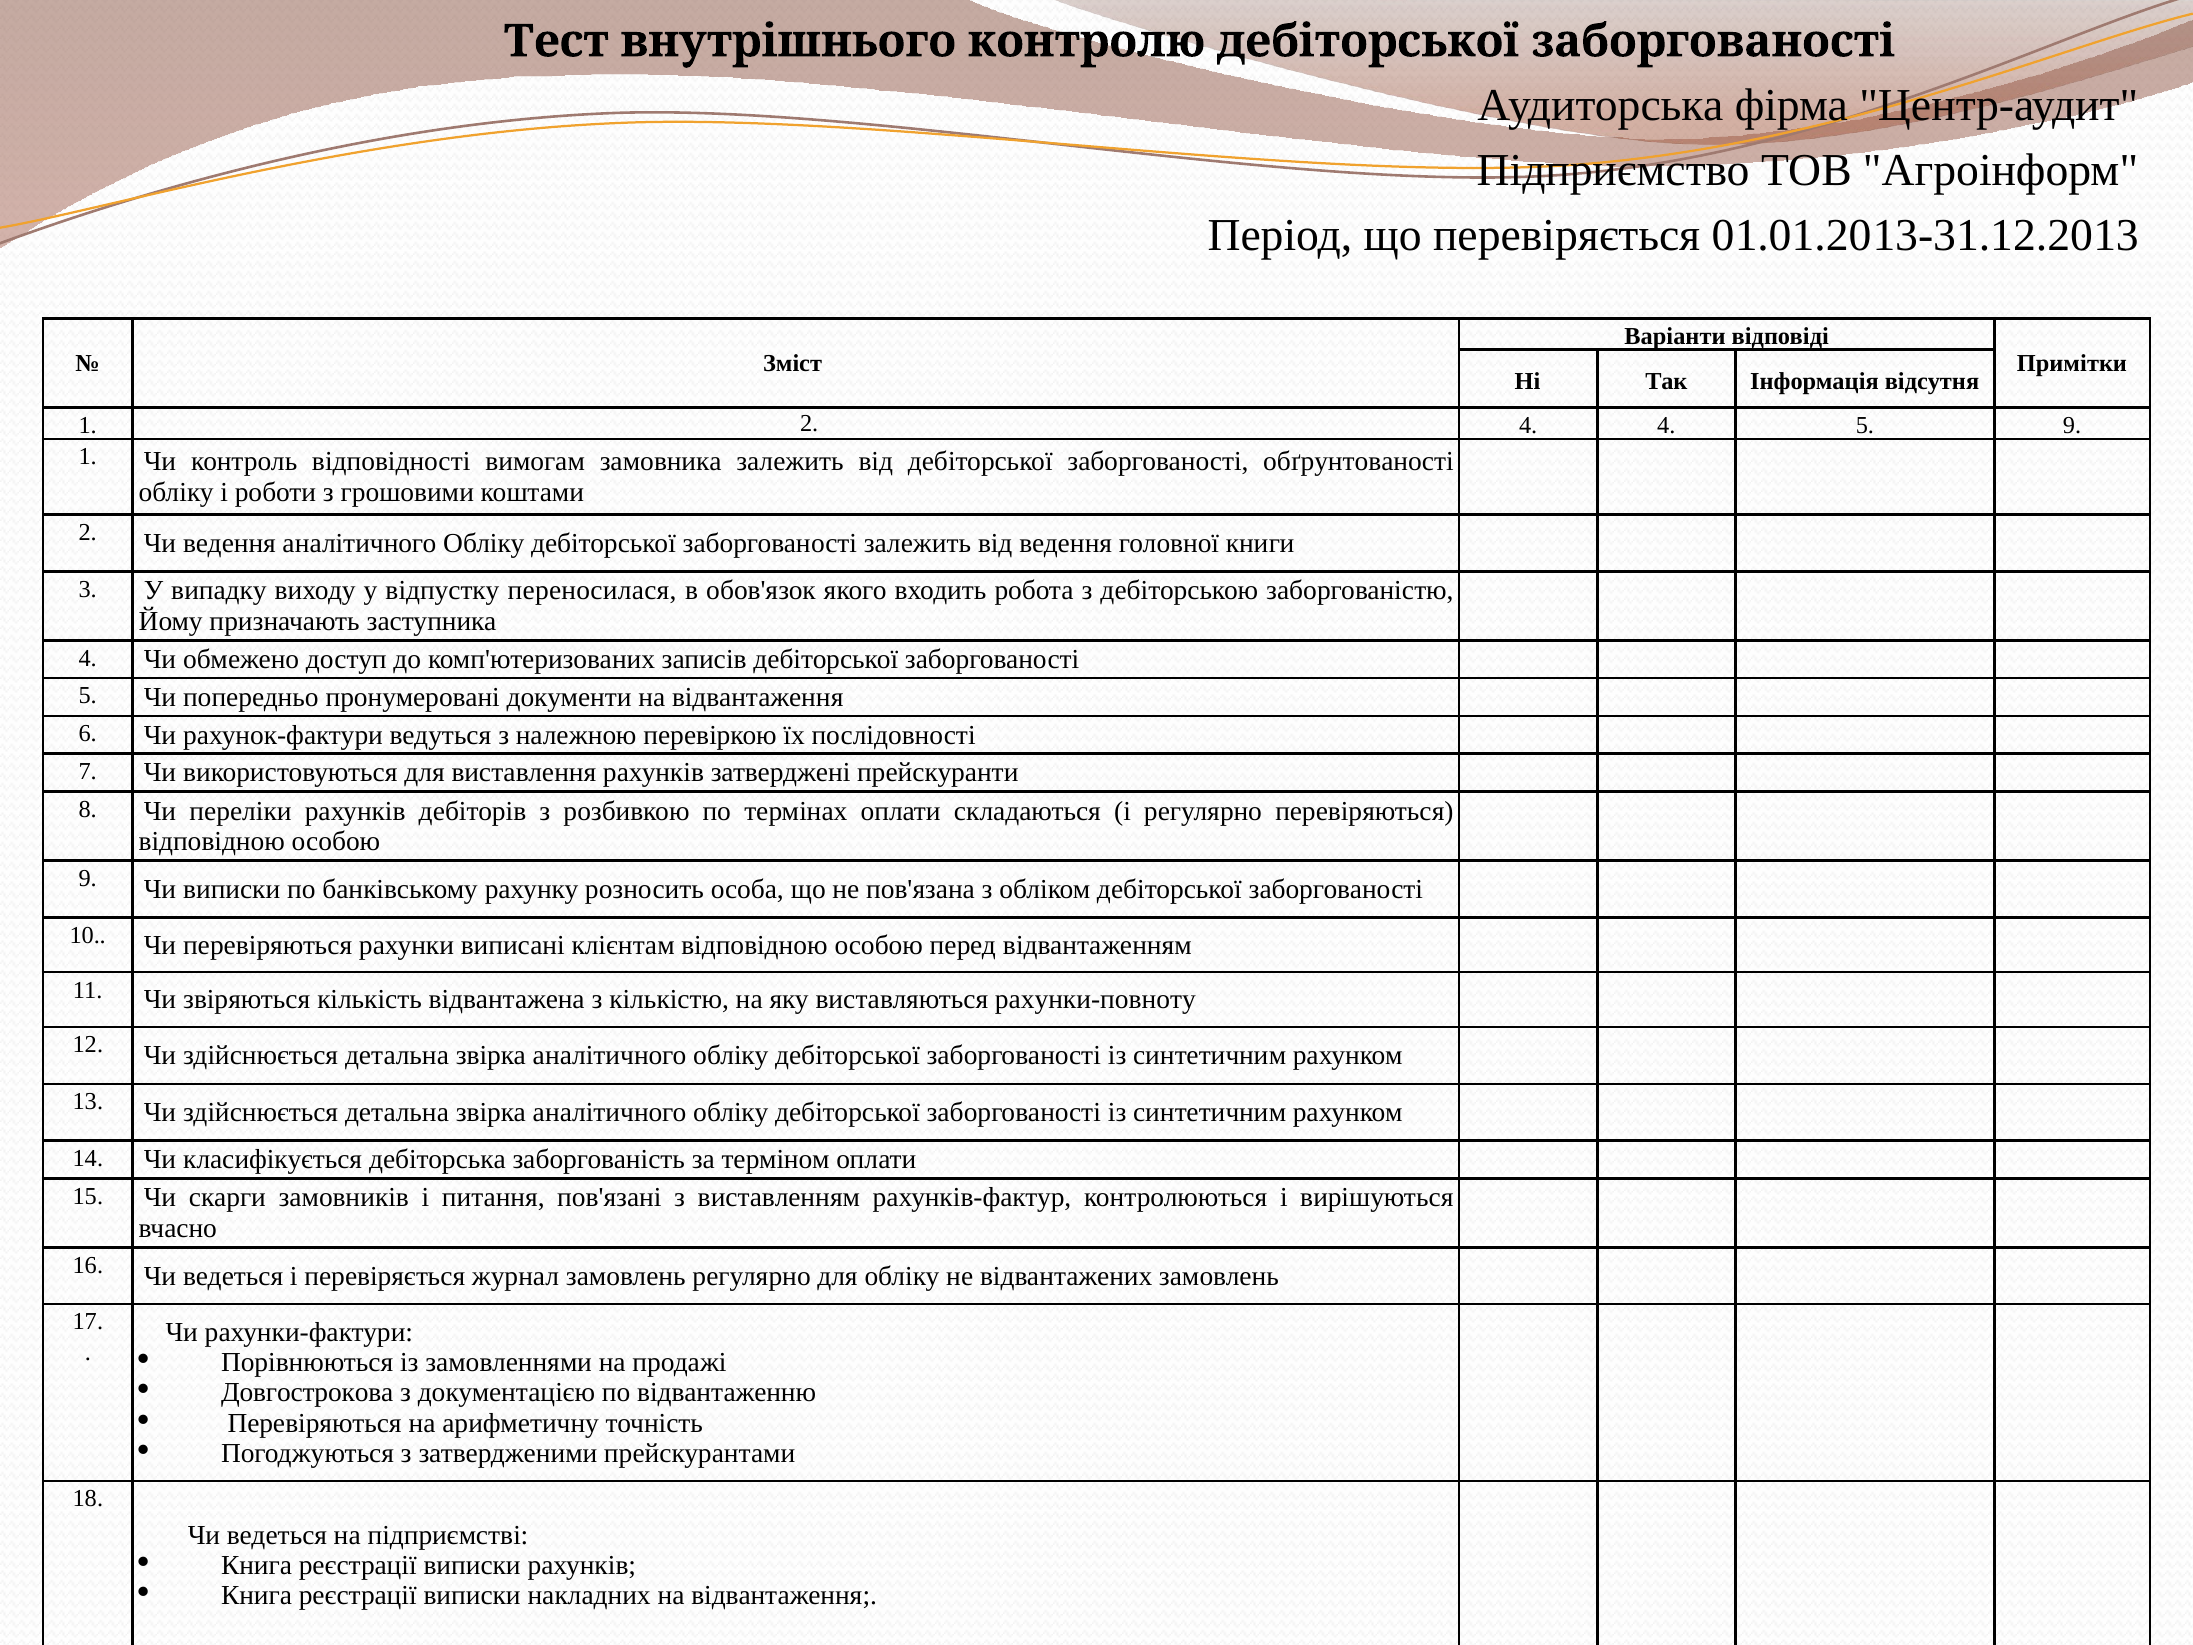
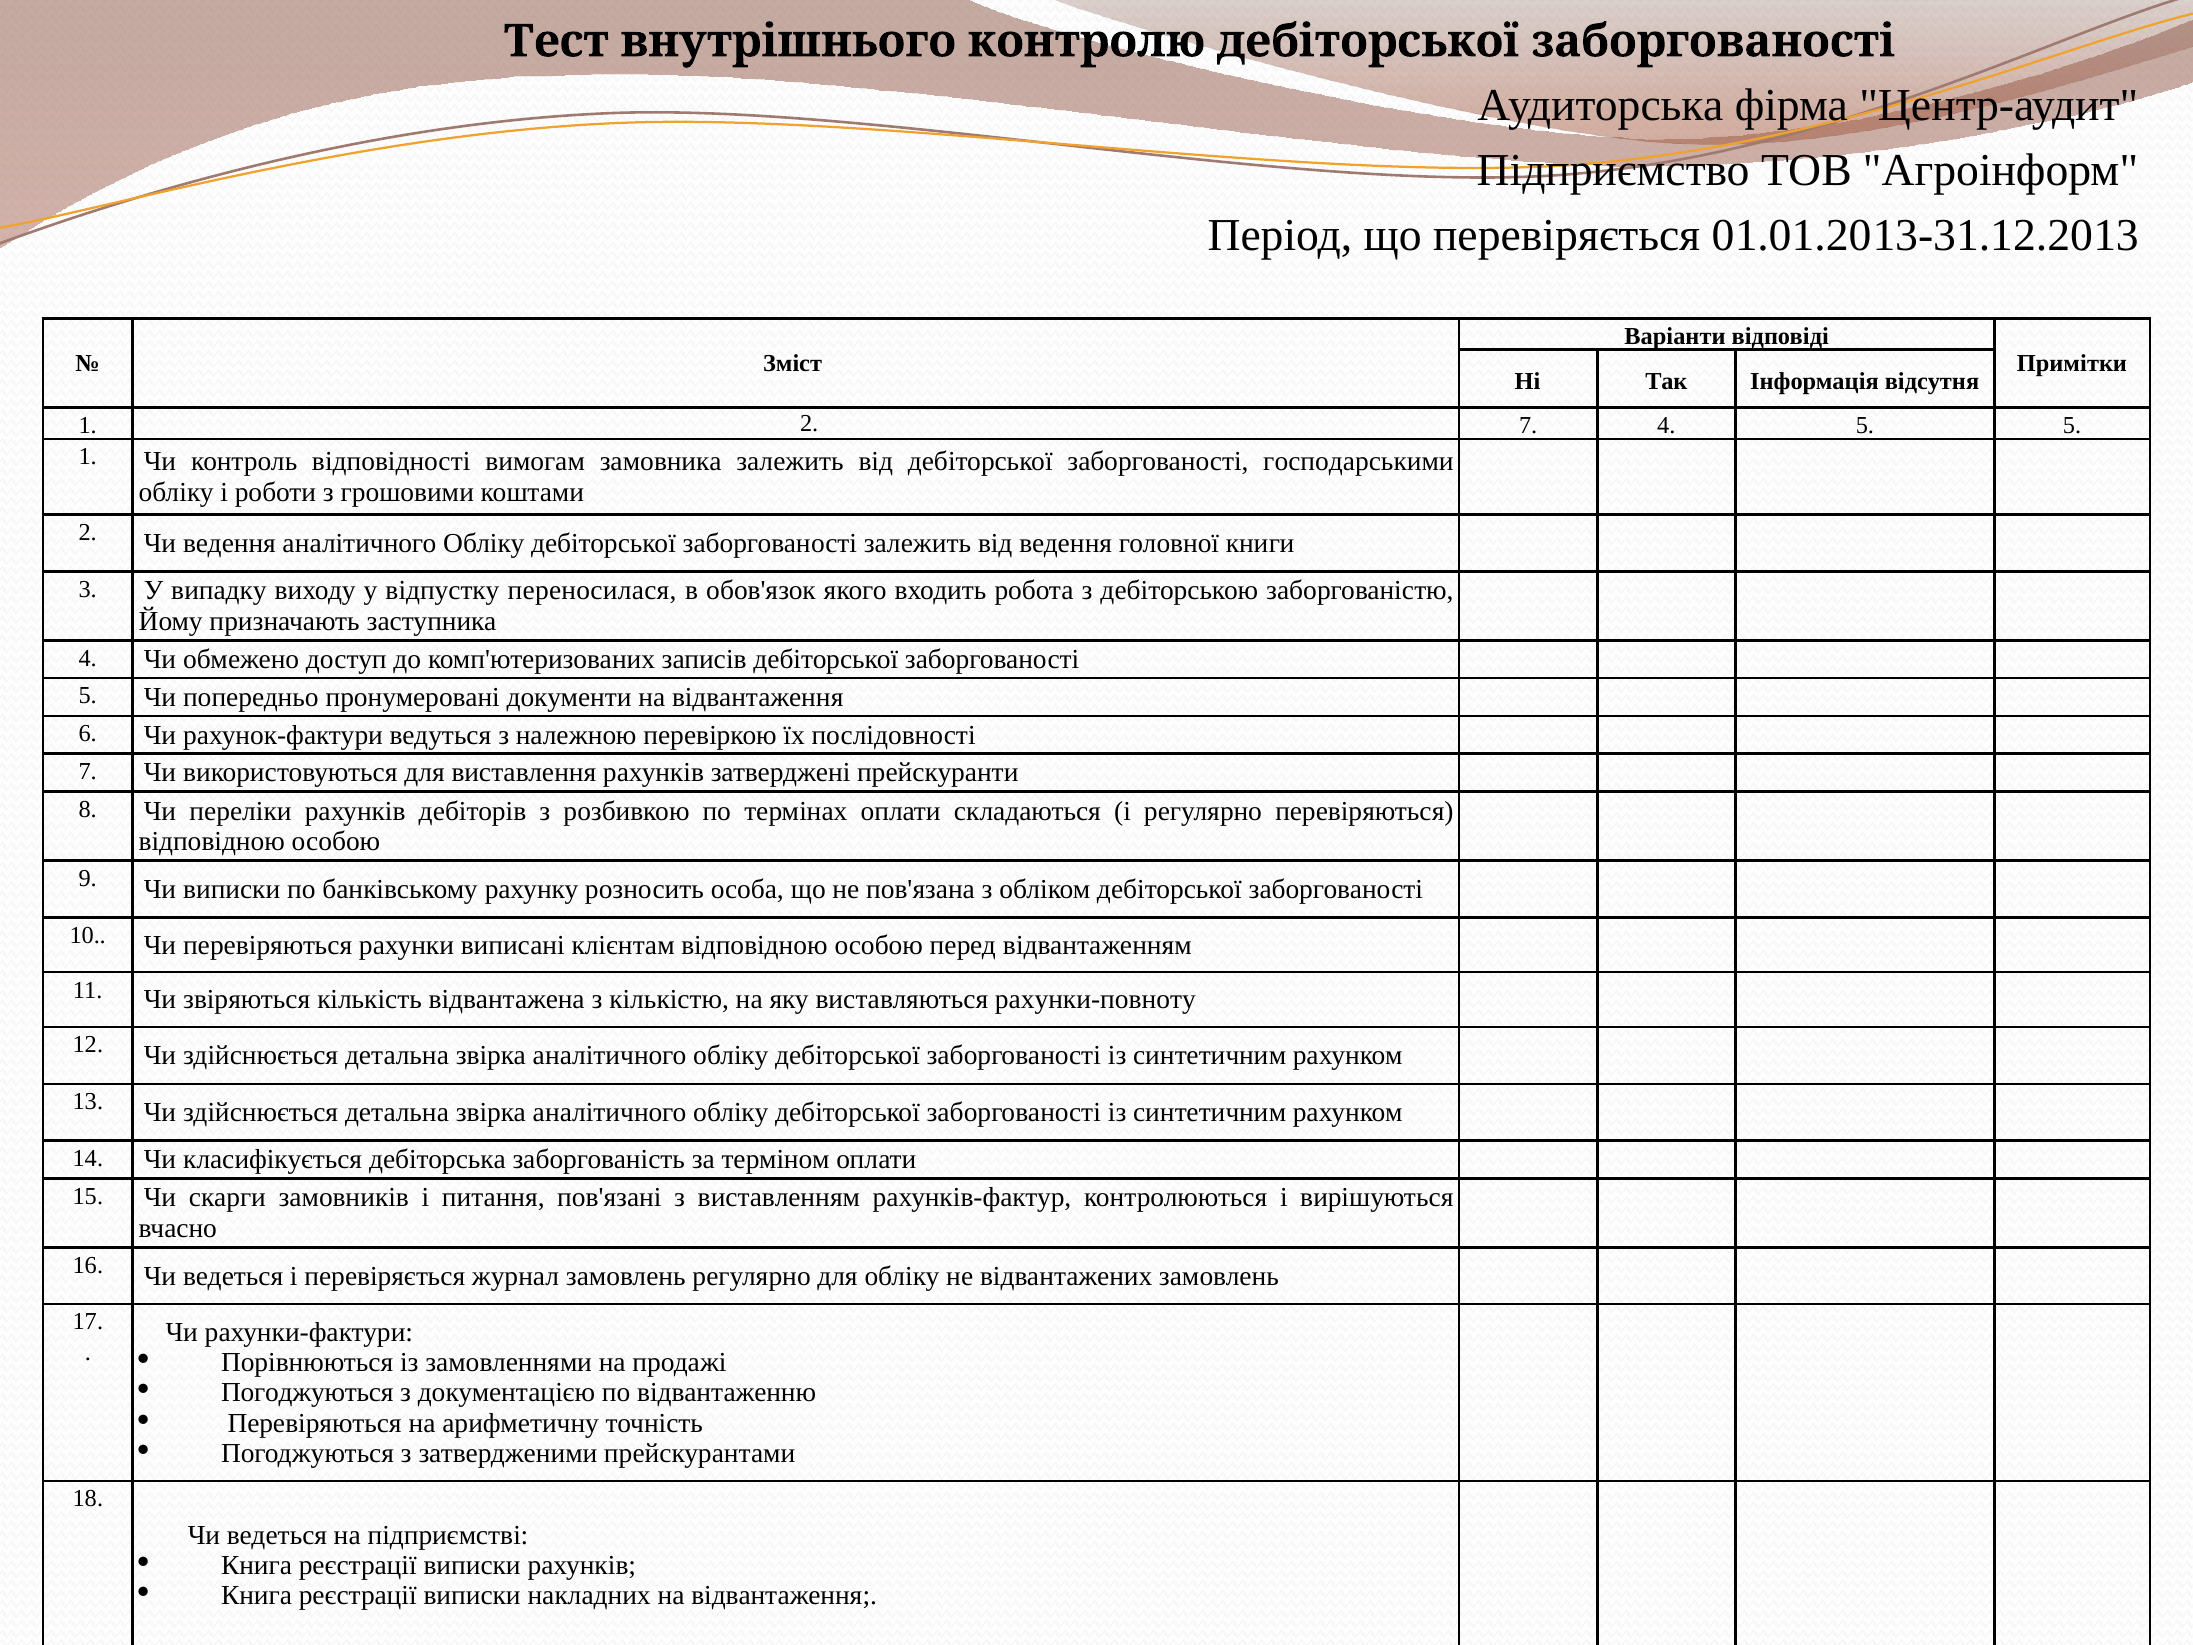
2 4: 4 -> 7
5 9: 9 -> 5
обґрунтованості: обґрунтованості -> господарськими
Довгострокова at (307, 1393): Довгострокова -> Погоджуються
